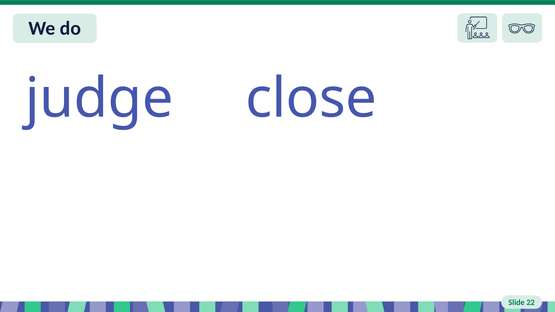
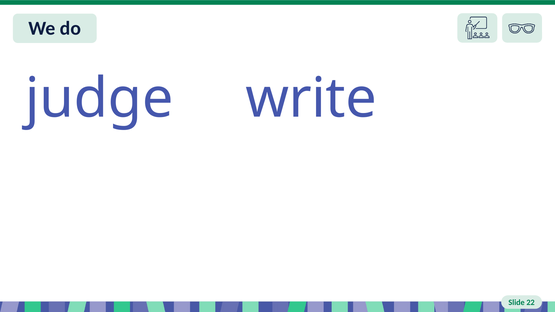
close: close -> write
